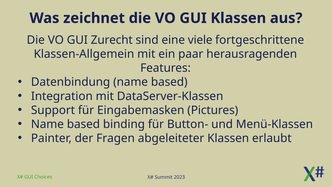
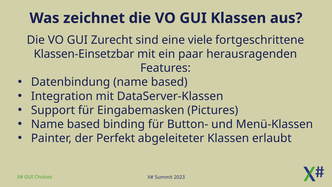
Klassen-Allgemein: Klassen-Allgemein -> Klassen-Einsetzbar
Fragen: Fragen -> Perfekt
